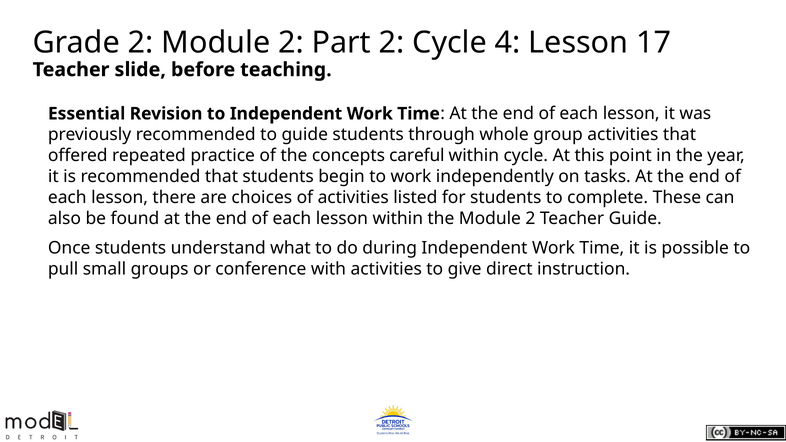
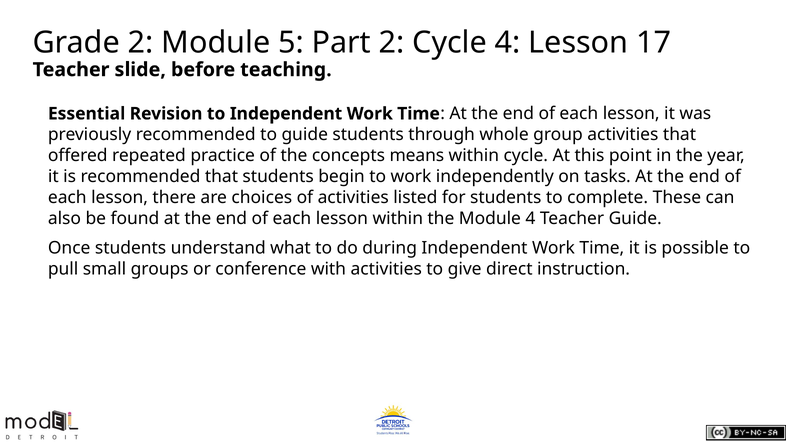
2 Module 2: 2 -> 5
careful: careful -> means
the Module 2: 2 -> 4
